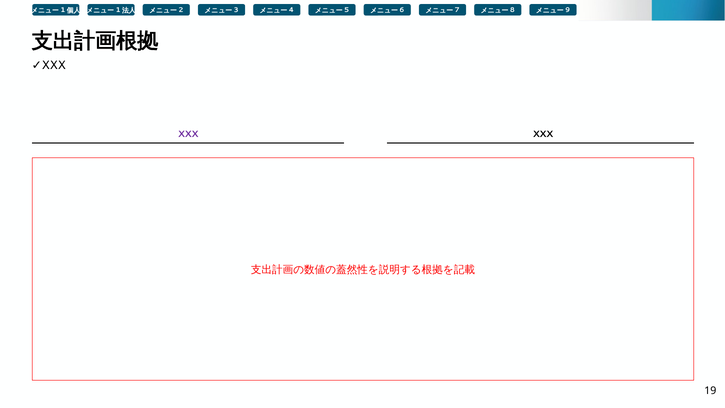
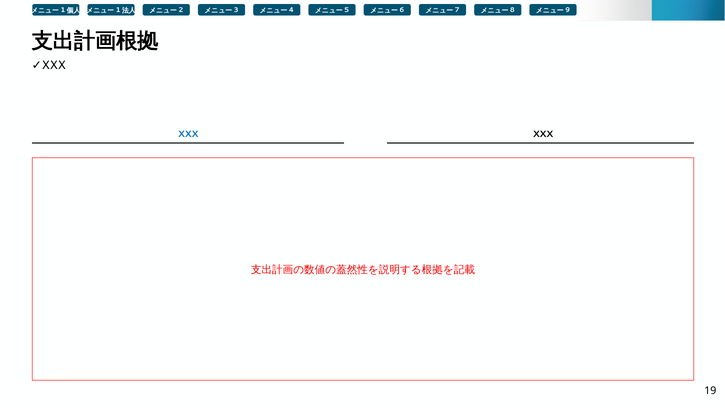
XXX at (188, 134) colour: purple -> blue
